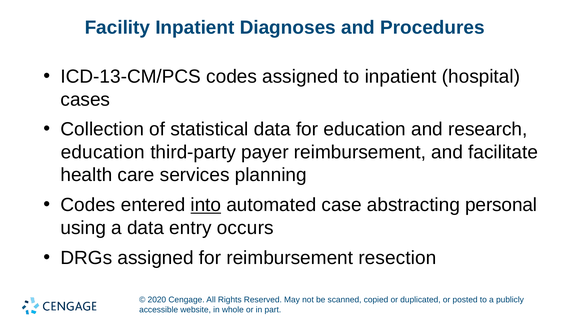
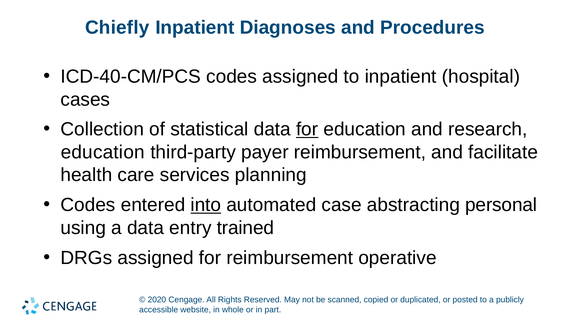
Facility: Facility -> Chiefly
ICD-13-CM/PCS: ICD-13-CM/PCS -> ICD-40-CM/PCS
for at (307, 129) underline: none -> present
occurs: occurs -> trained
resection: resection -> operative
